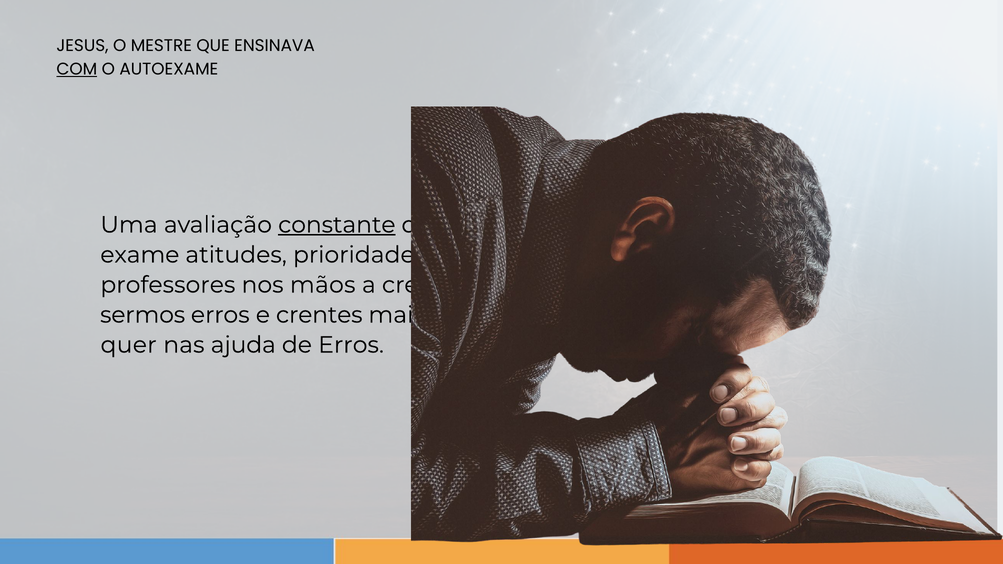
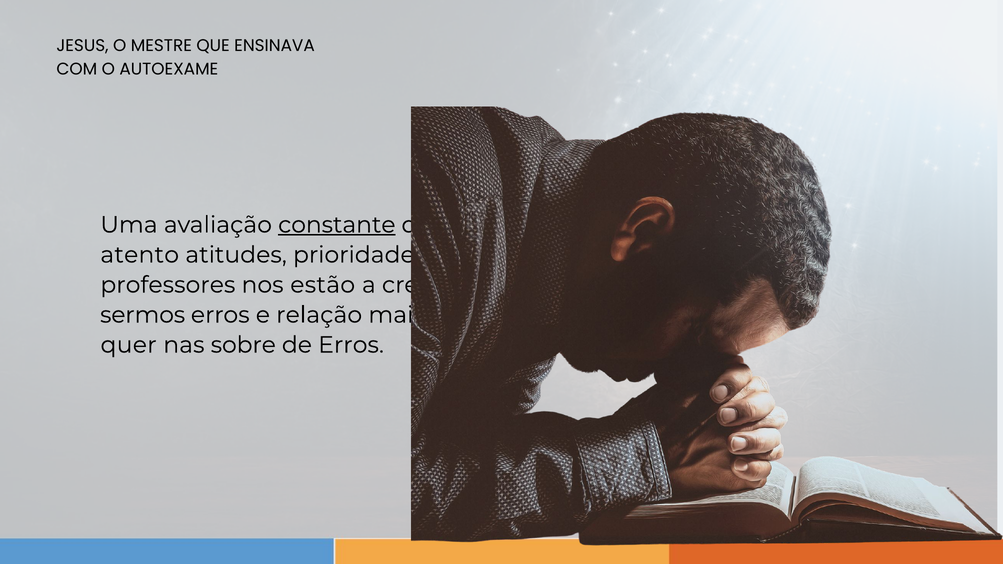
COM underline: present -> none
exame: exame -> atento
mãos: mãos -> estão
crentes: crentes -> relação
ajuda: ajuda -> sobre
